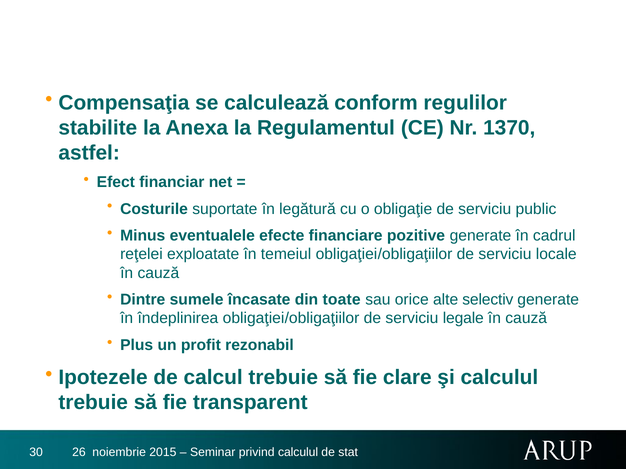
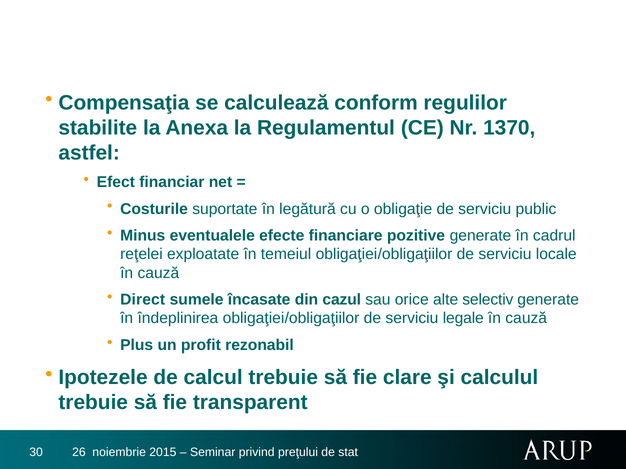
Dintre: Dintre -> Direct
toate: toate -> cazul
privind calculul: calculul -> preţului
